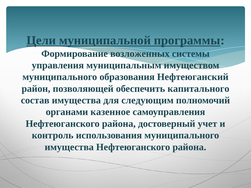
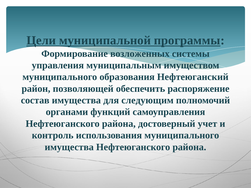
капитального: капитального -> распоряжение
казенное: казенное -> функций
